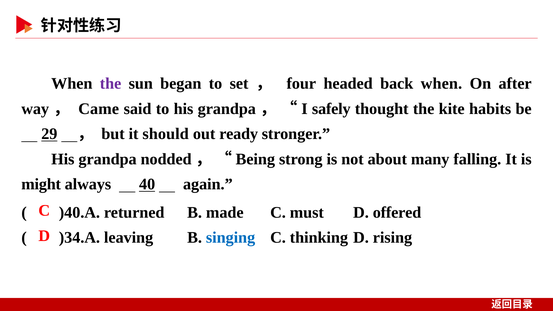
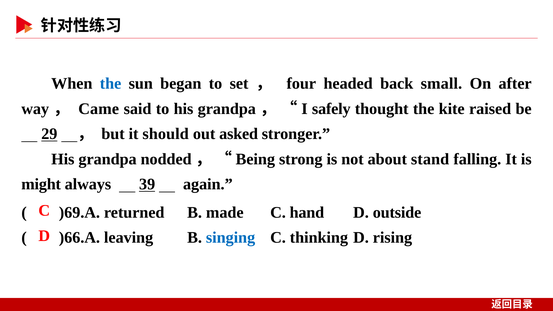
the at (111, 84) colour: purple -> blue
back when: when -> small
habits: habits -> raised
ready: ready -> asked
many: many -> stand
40: 40 -> 39
)40.A: )40.A -> )69.A
must: must -> hand
offered: offered -> outside
)34.A: )34.A -> )66.A
